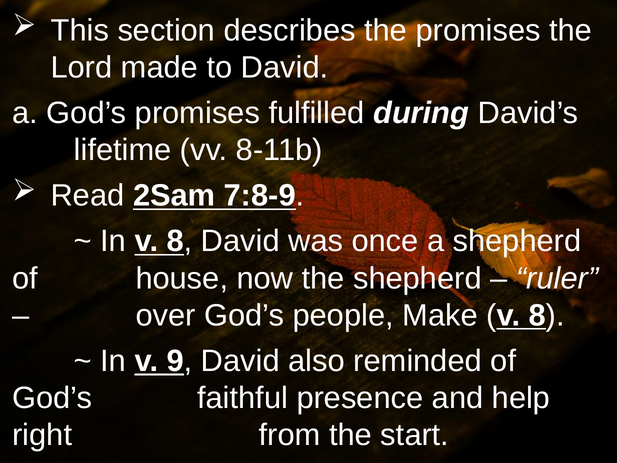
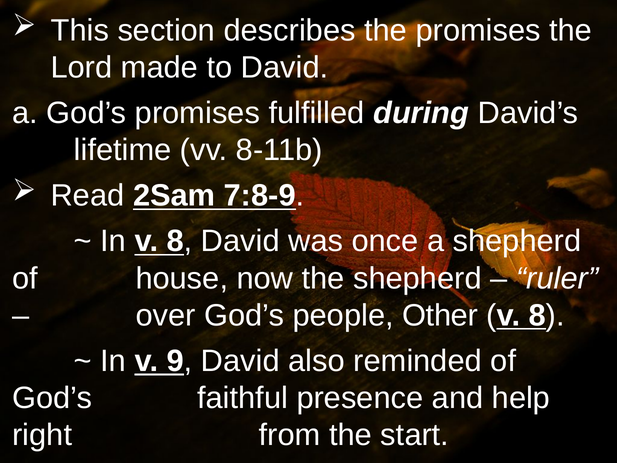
Make: Make -> Other
